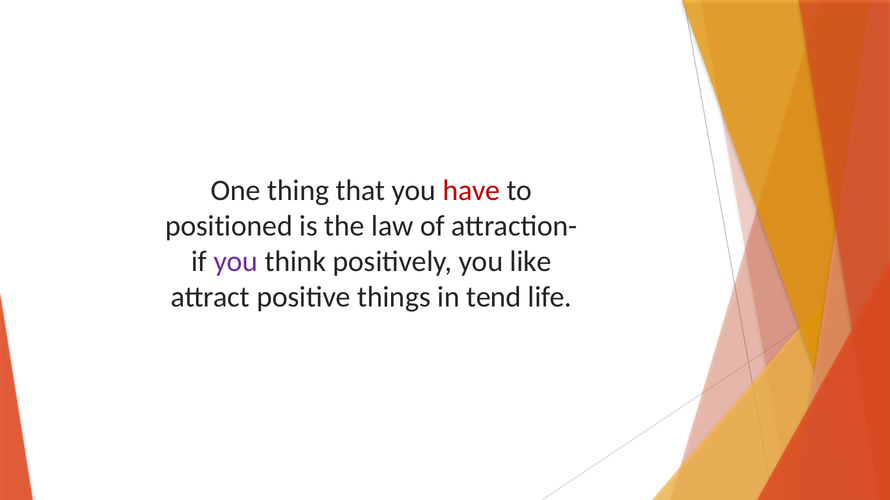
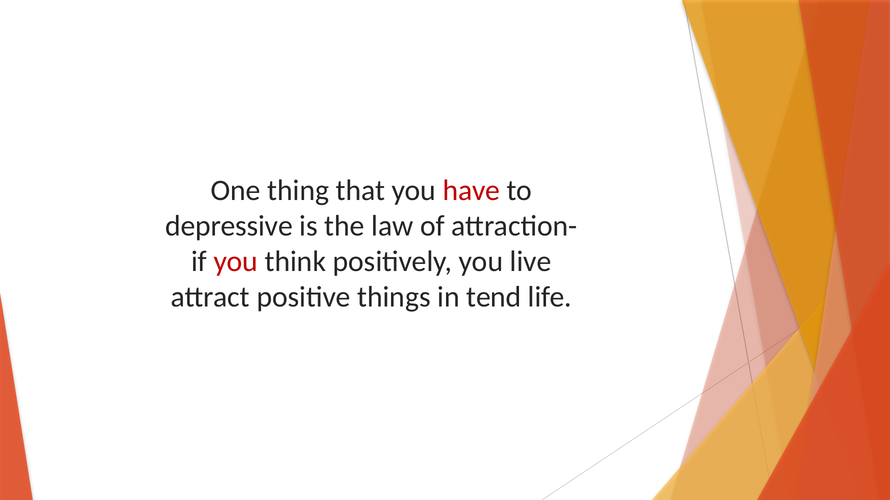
positioned: positioned -> depressive
you at (236, 262) colour: purple -> red
like: like -> live
